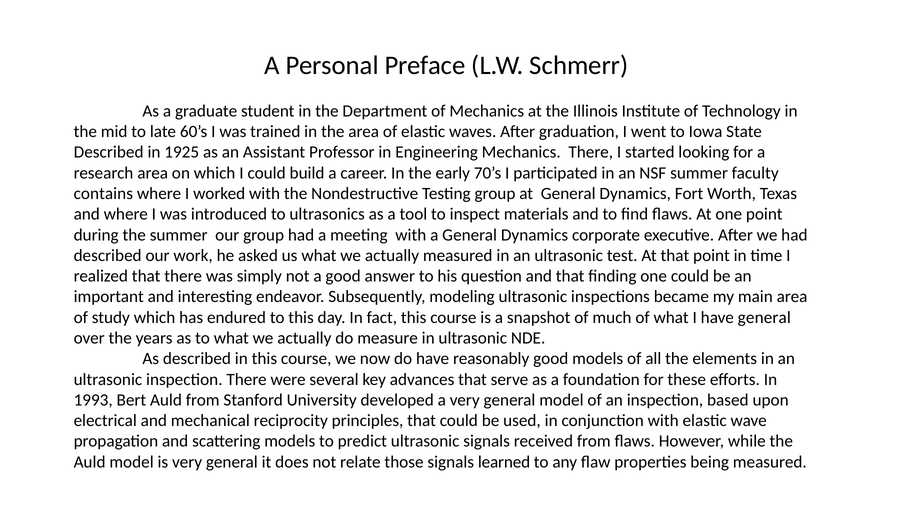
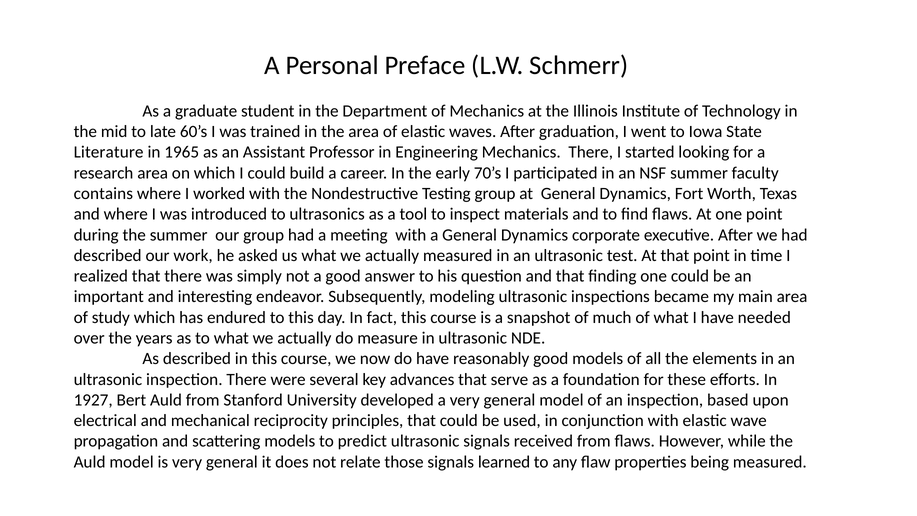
Described at (109, 152): Described -> Literature
1925: 1925 -> 1965
have general: general -> needed
1993: 1993 -> 1927
